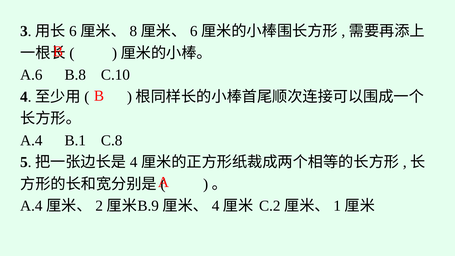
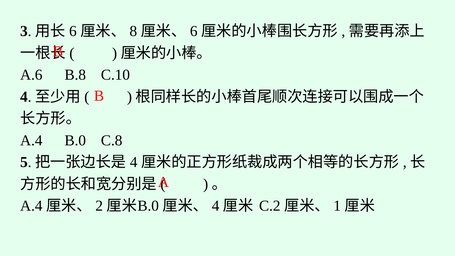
A.4 B.1: B.1 -> B.0
B.9 at (148, 206): B.9 -> B.0
